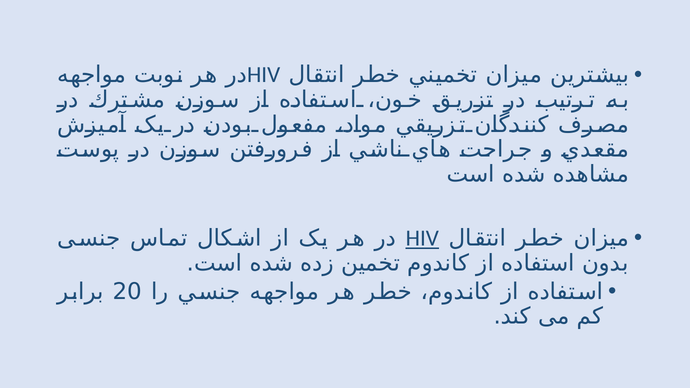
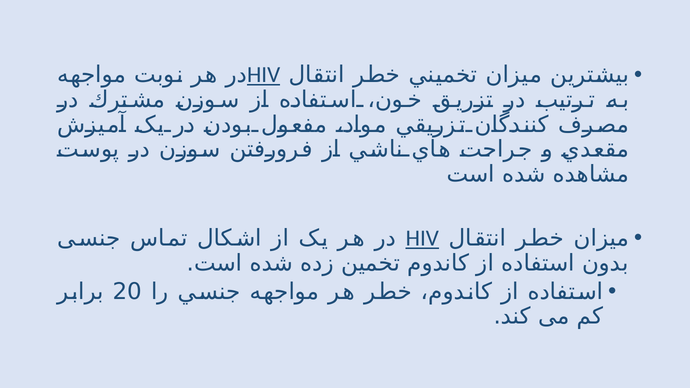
HIV at (264, 75) underline: none -> present
